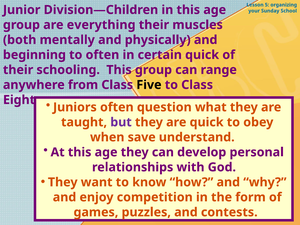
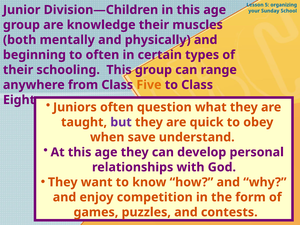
everything: everything -> knowledge
certain quick: quick -> types
Five colour: black -> orange
